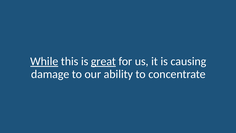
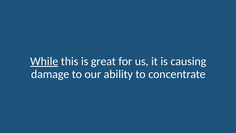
great underline: present -> none
